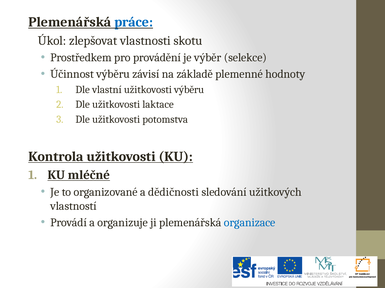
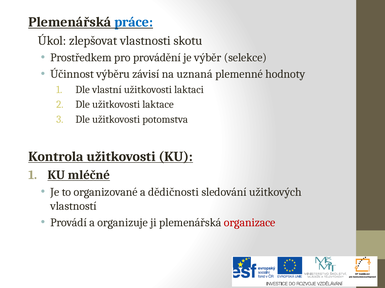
základě: základě -> uznaná
užitkovosti výběru: výběru -> laktaci
organizace colour: blue -> red
